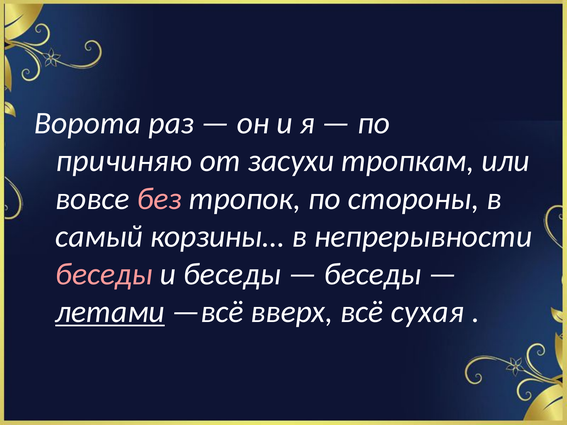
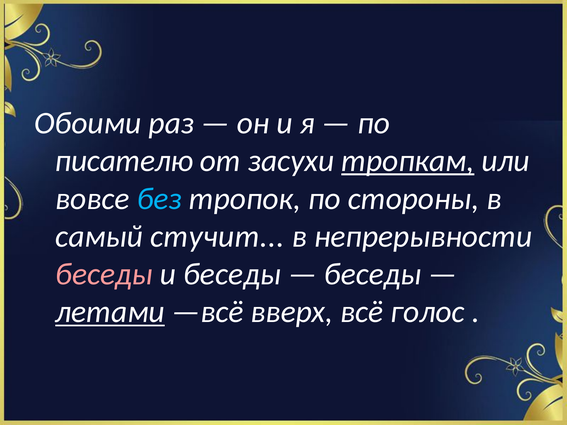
Ворота: Ворота -> Обоими
причиняю: причиняю -> писателю
тропкам underline: none -> present
без colour: pink -> light blue
корзины: корзины -> стучит
сухая: сухая -> голос
